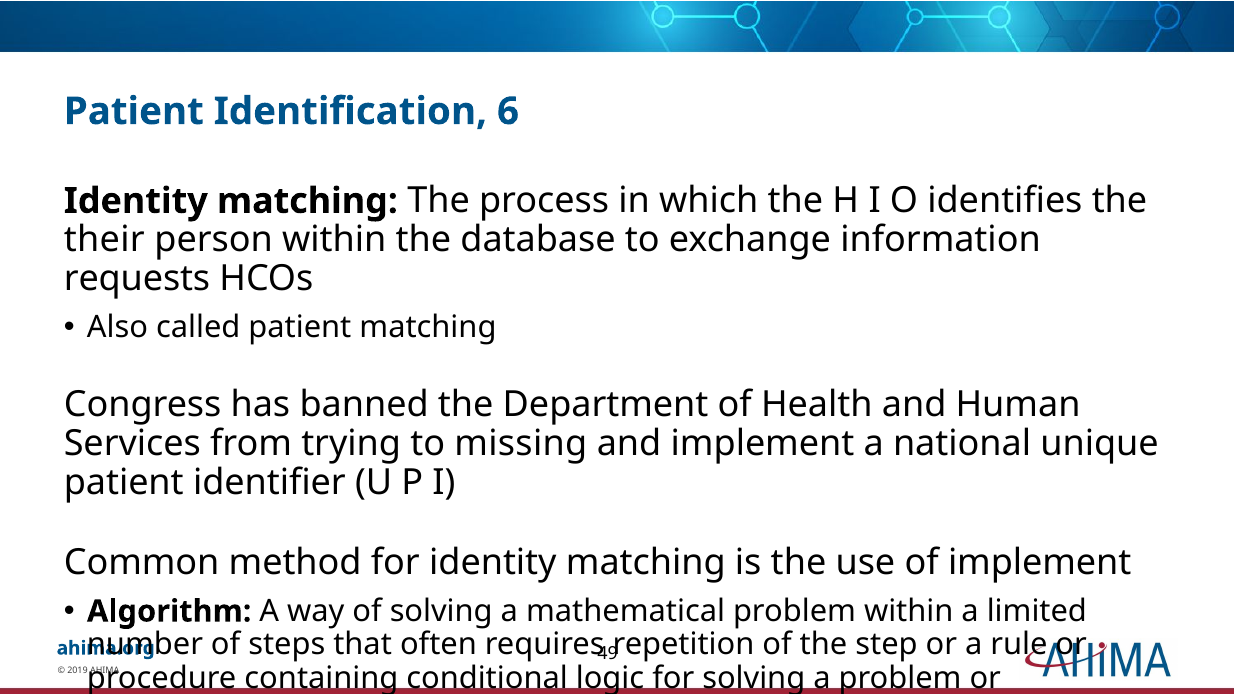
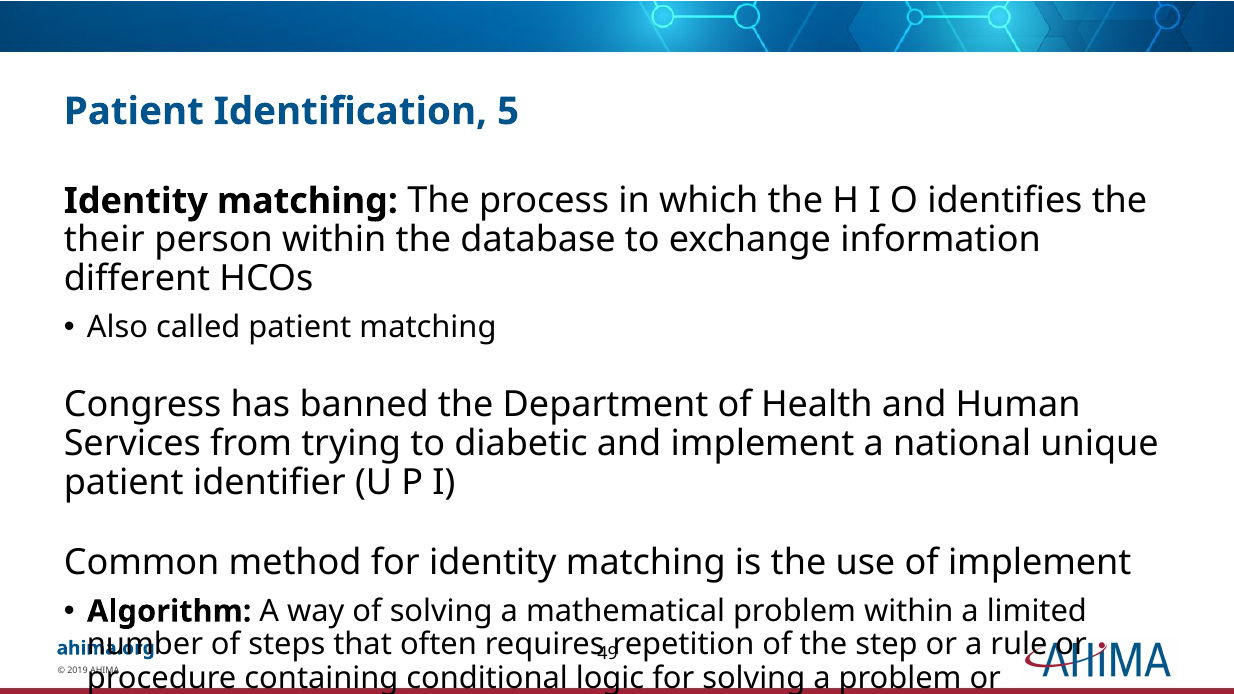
6: 6 -> 5
requests: requests -> different
missing: missing -> diabetic
